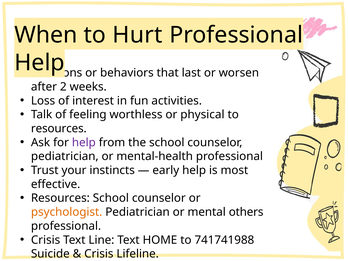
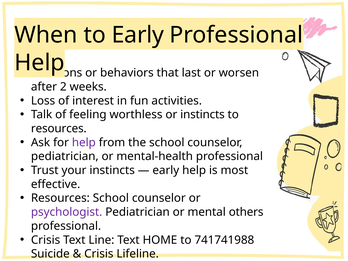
to Hurt: Hurt -> Early
or physical: physical -> instincts
psychologist colour: orange -> purple
